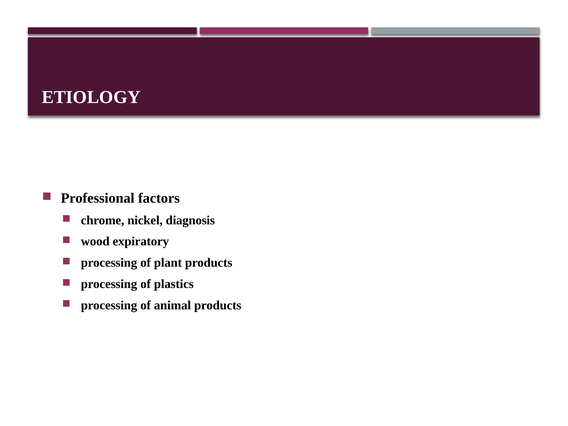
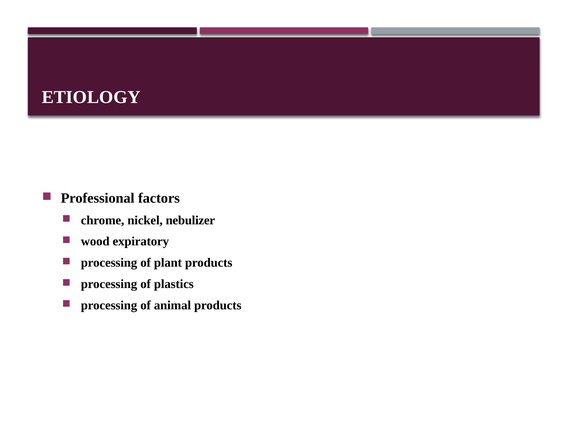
diagnosis: diagnosis -> nebulizer
